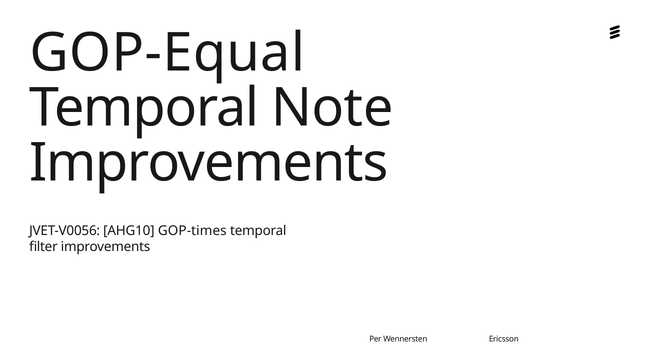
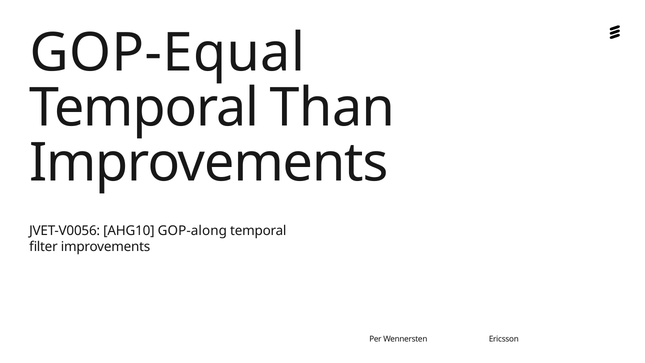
Note: Note -> Than
GOP-times: GOP-times -> GOP-along
